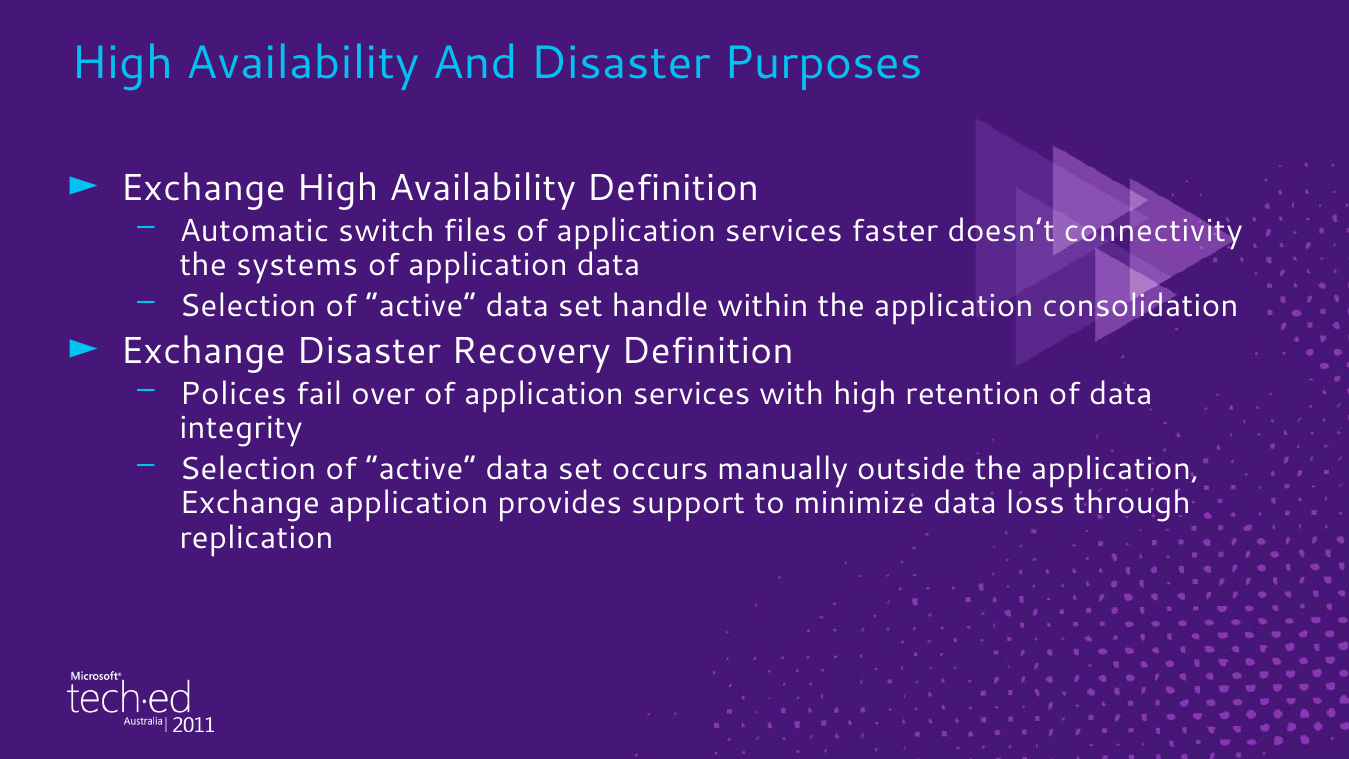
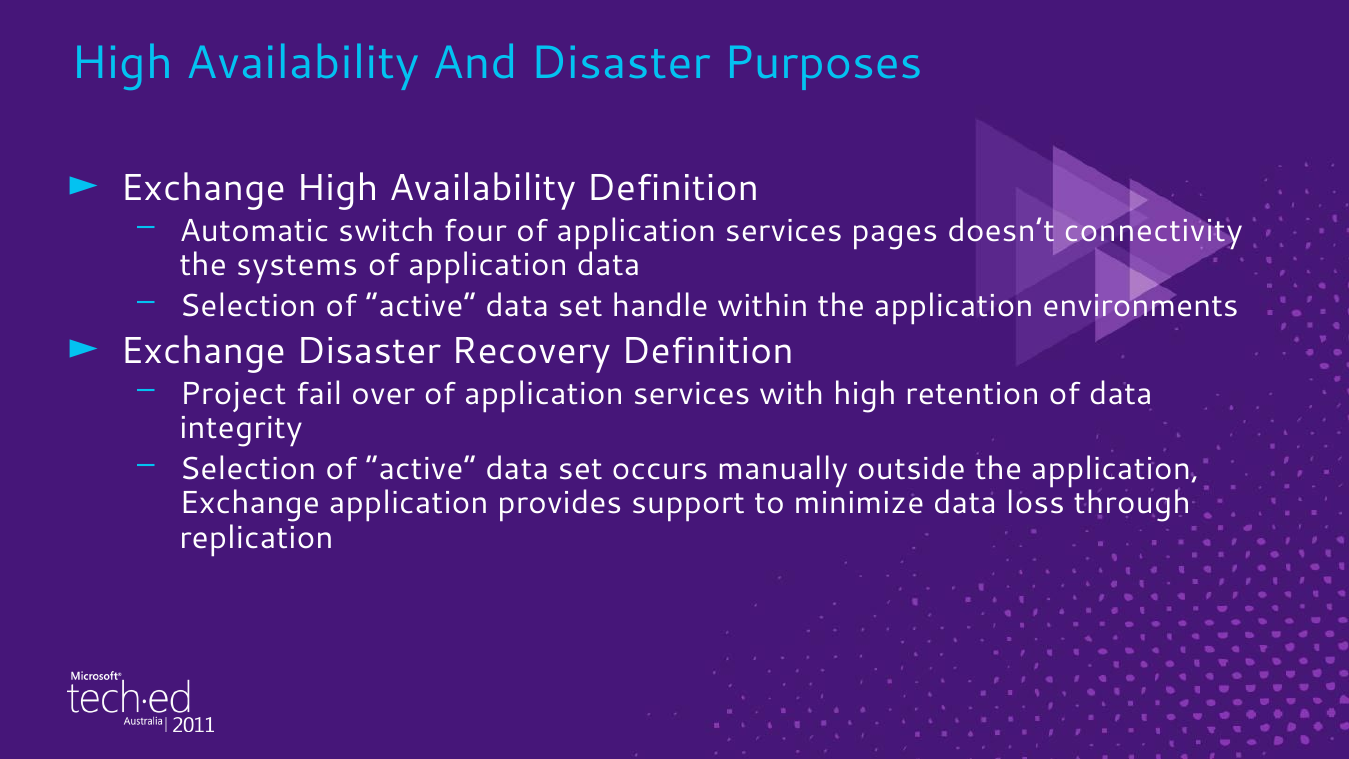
files: files -> four
faster: faster -> pages
consolidation: consolidation -> environments
Polices: Polices -> Project
